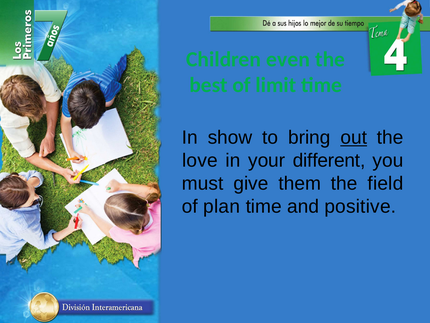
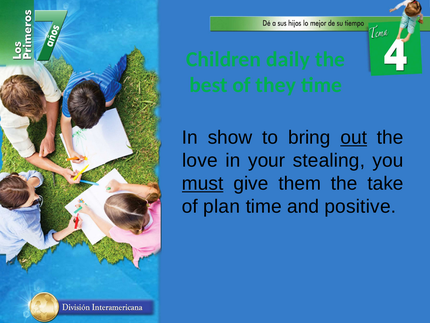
even: even -> daily
limit: limit -> they
different: different -> stealing
must underline: none -> present
field: field -> take
